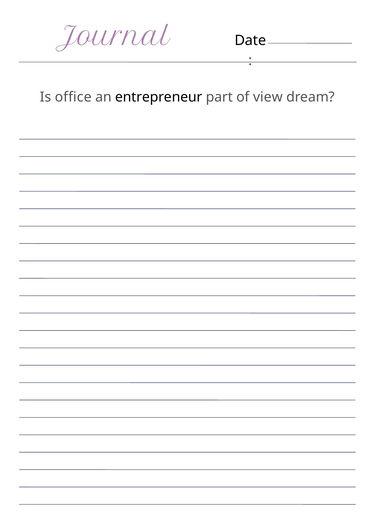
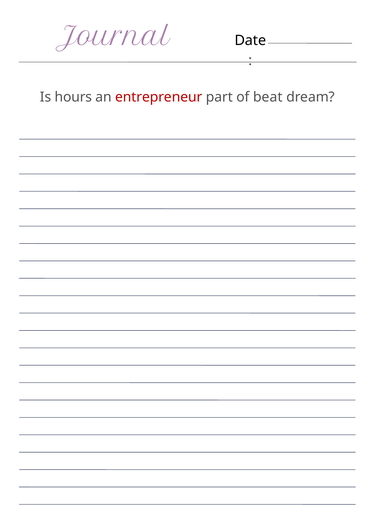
office: office -> hours
entrepreneur colour: black -> red
view: view -> beat
